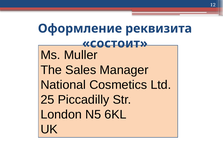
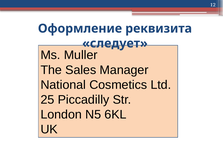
состоит: состоит -> следует
